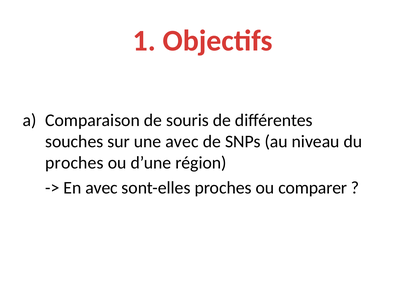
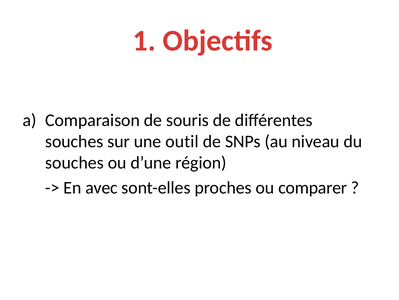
une avec: avec -> outil
proches at (74, 162): proches -> souches
